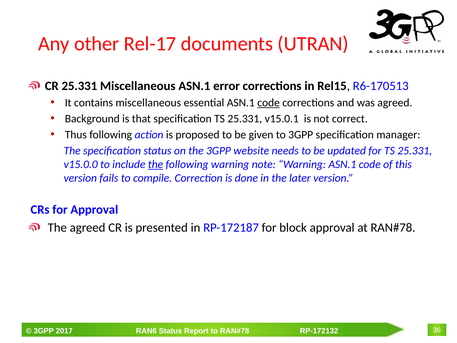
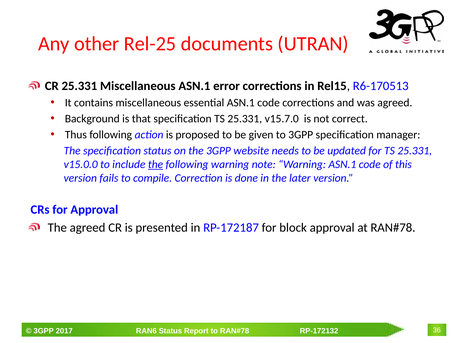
Rel-17: Rel-17 -> Rel-25
code at (269, 103) underline: present -> none
v15.0.1: v15.0.1 -> v15.7.0
